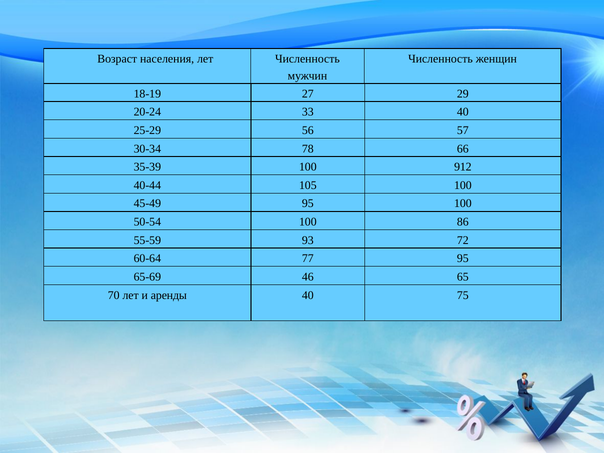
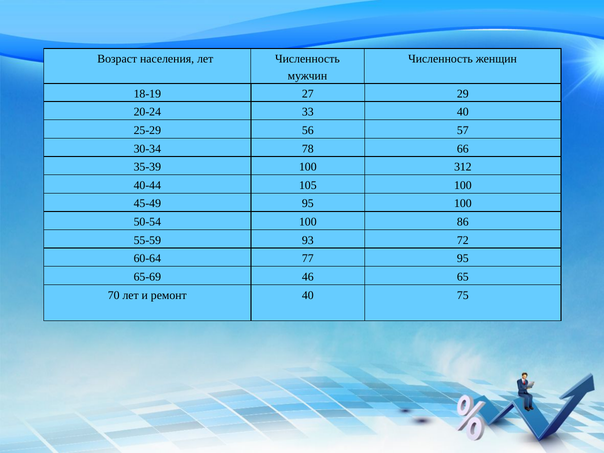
912: 912 -> 312
аренды: аренды -> ремонт
